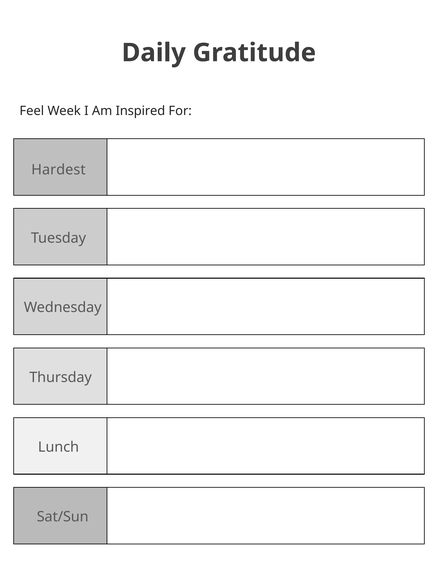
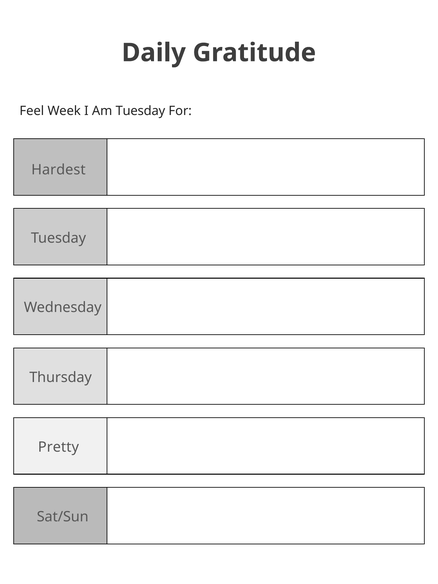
Am Inspired: Inspired -> Tuesday
Lunch: Lunch -> Pretty
